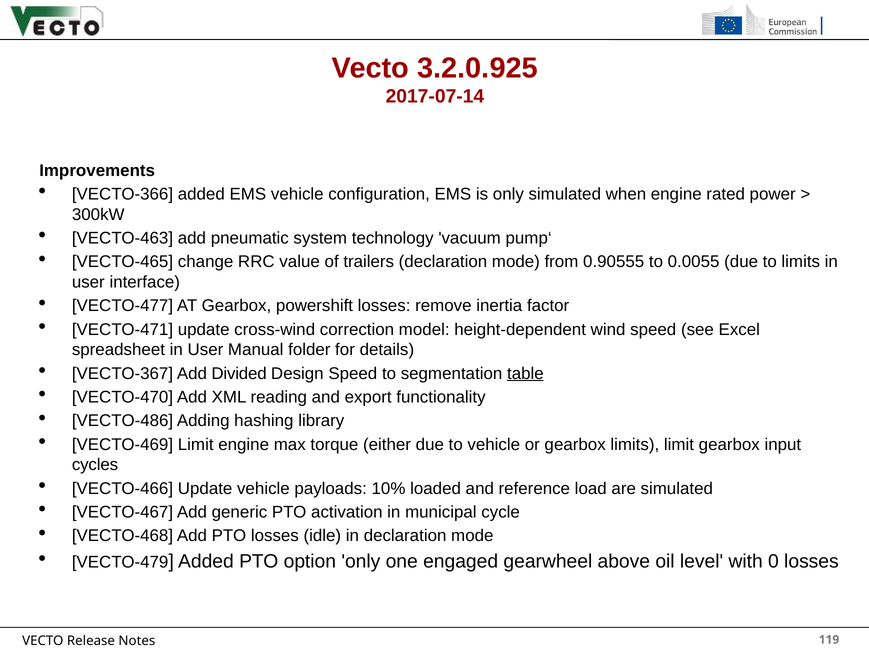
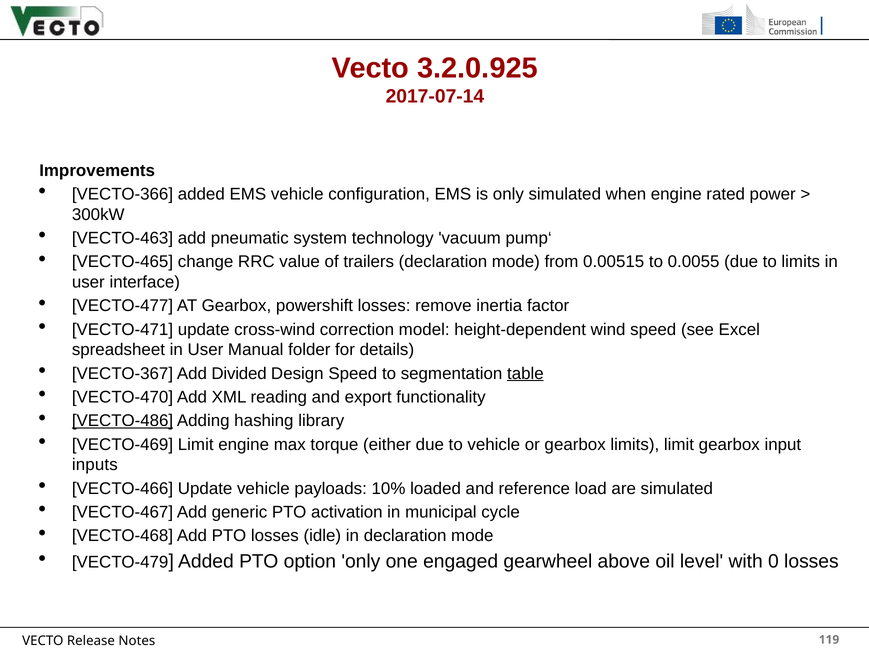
0.90555: 0.90555 -> 0.00515
VECTO-486 underline: none -> present
cycles: cycles -> inputs
